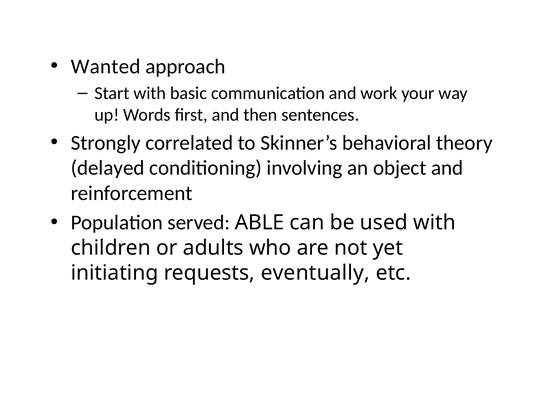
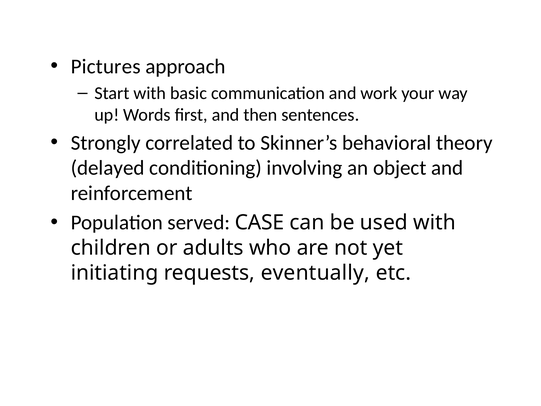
Wanted: Wanted -> Pictures
ABLE: ABLE -> CASE
